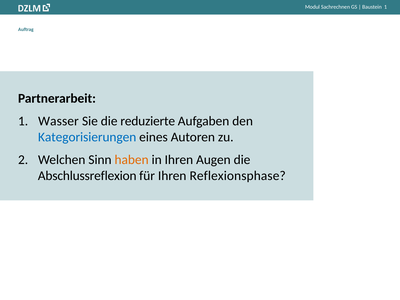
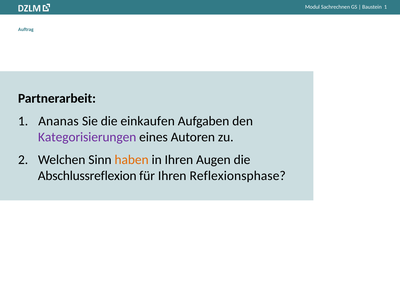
Wasser: Wasser -> Ananas
reduzierte: reduzierte -> einkaufen
Kategorisierungen colour: blue -> purple
